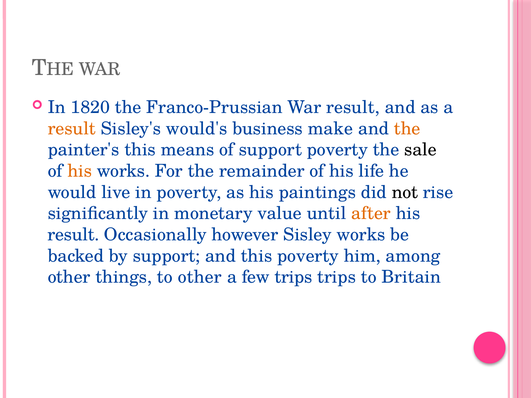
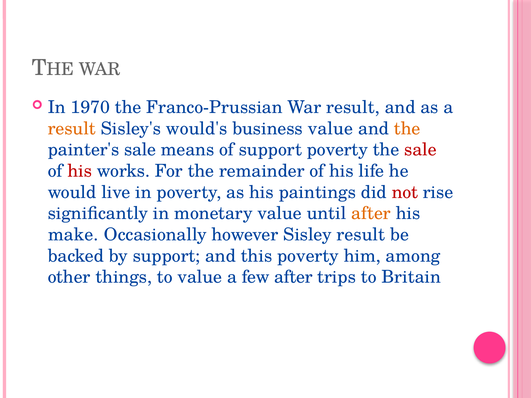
1820: 1820 -> 1970
business make: make -> value
painter's this: this -> sale
sale at (420, 150) colour: black -> red
his at (80, 171) colour: orange -> red
not colour: black -> red
result at (73, 235): result -> make
Sisley works: works -> result
to other: other -> value
few trips: trips -> after
